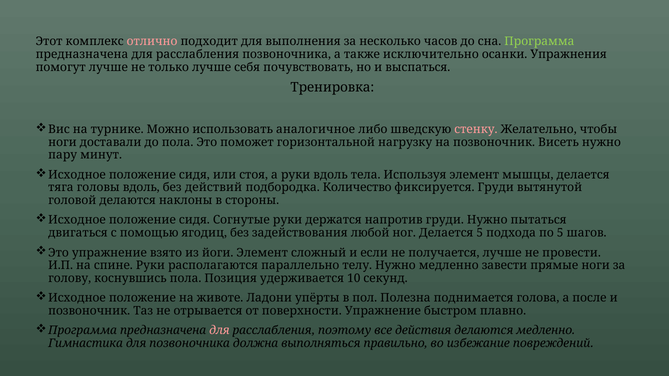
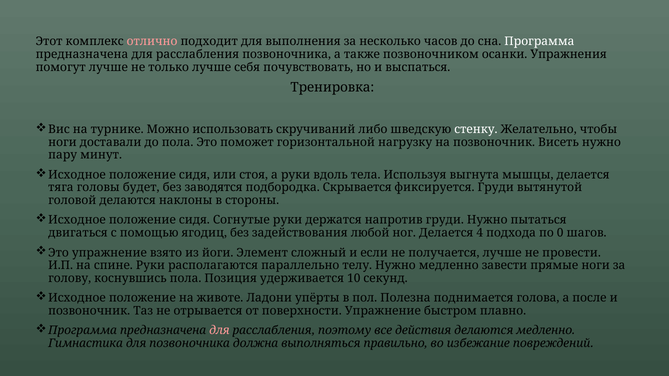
Программа at (539, 42) colour: light green -> white
исключительно: исключительно -> позвоночником
аналогичное: аналогичное -> скручиваний
стенку colour: pink -> white
Используя элемент: элемент -> выгнута
головы вдоль: вдоль -> будет
действий: действий -> заводятся
Количество: Количество -> Скрывается
Делается 5: 5 -> 4
по 5: 5 -> 0
